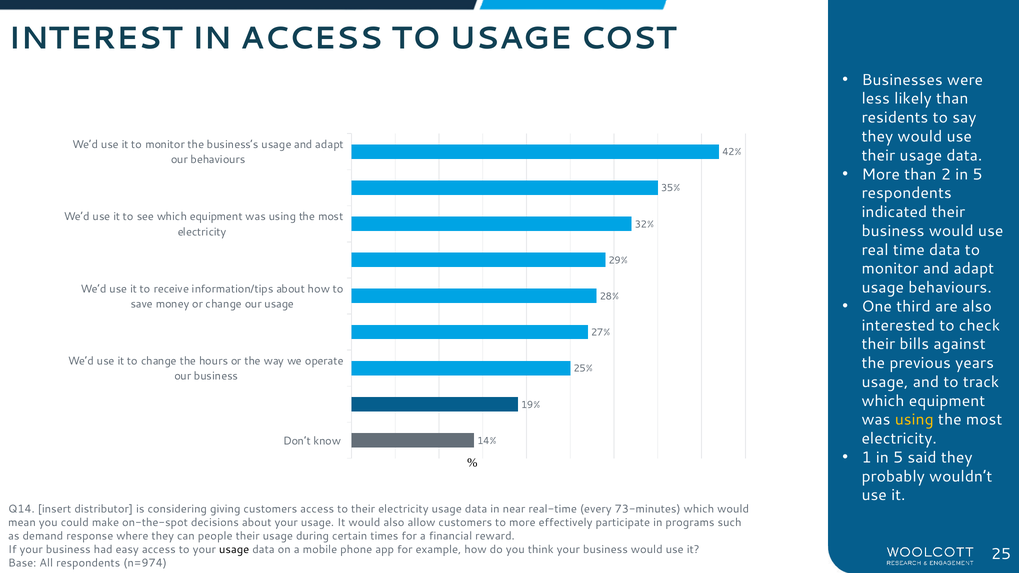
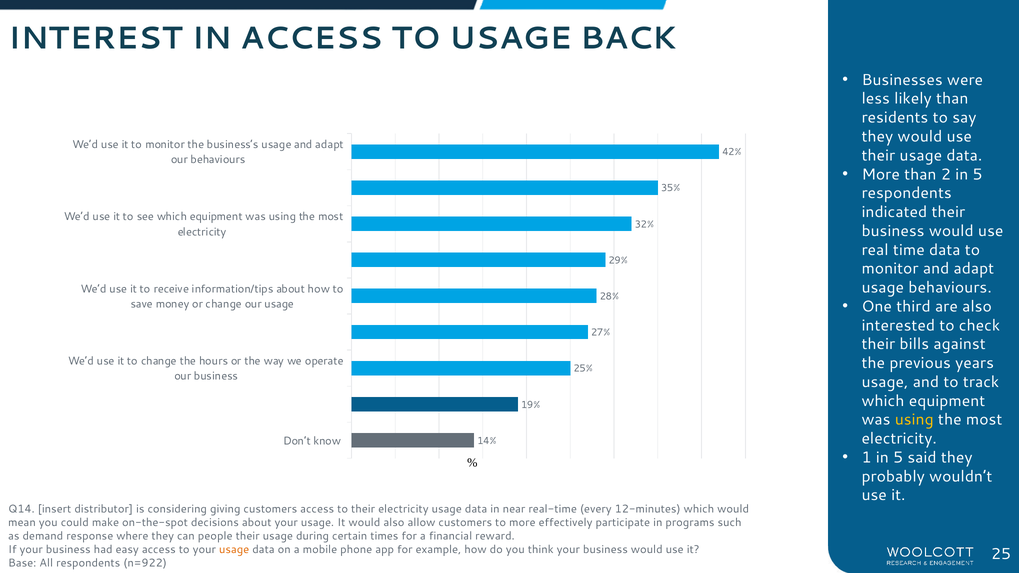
COST: COST -> BACK
73-minutes: 73-minutes -> 12-minutes
usage at (234, 550) colour: black -> orange
n=974: n=974 -> n=922
